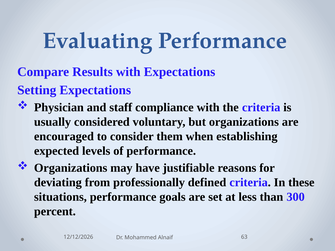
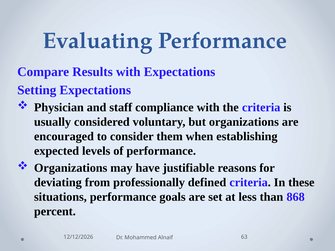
300: 300 -> 868
